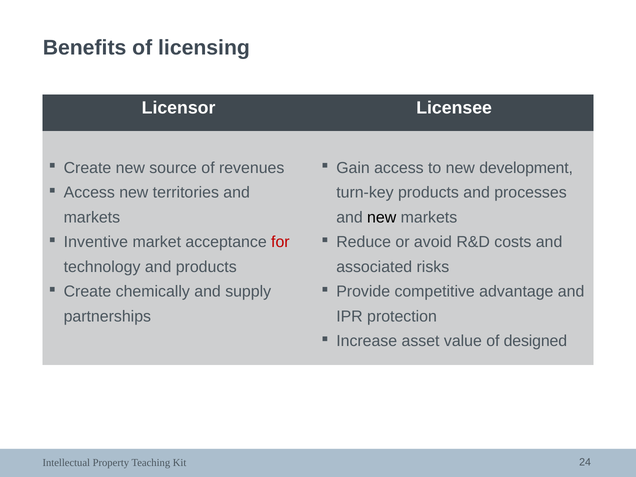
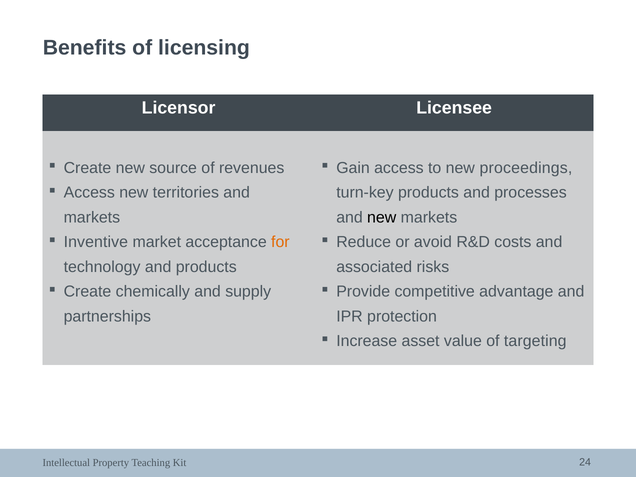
development: development -> proceedings
for colour: red -> orange
designed: designed -> targeting
